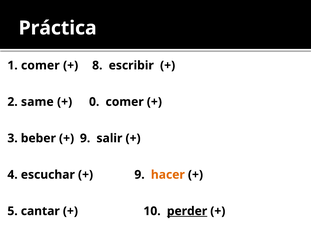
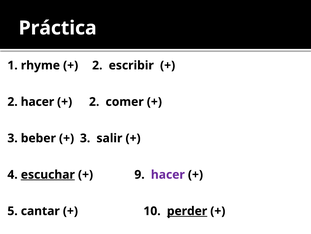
1 comer: comer -> rhyme
8 at (97, 65): 8 -> 2
2 same: same -> hacer
0 at (94, 102): 0 -> 2
9 at (85, 138): 9 -> 3
escuchar underline: none -> present
hacer at (168, 174) colour: orange -> purple
